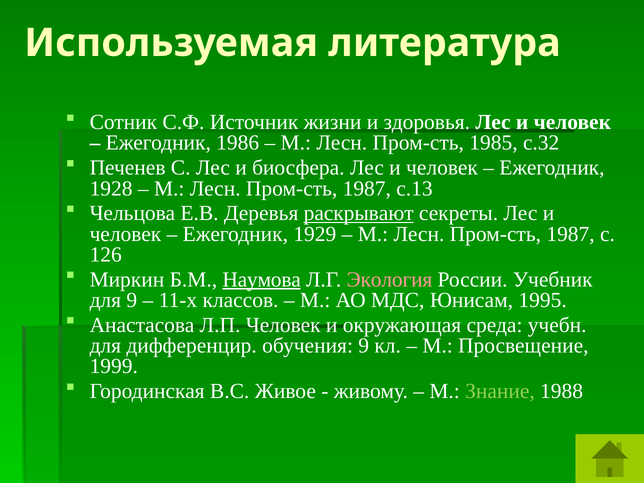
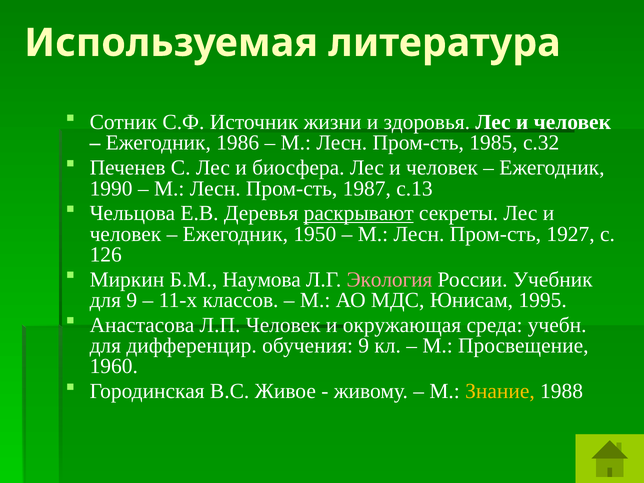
1928: 1928 -> 1990
1929: 1929 -> 1950
1987 at (571, 234): 1987 -> 1927
Наумова underline: present -> none
1999: 1999 -> 1960
Знание colour: light green -> yellow
